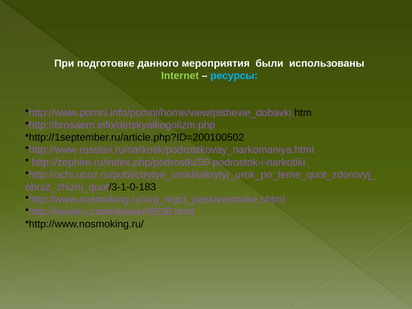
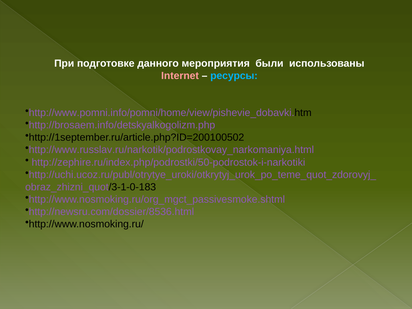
Internet colour: light green -> pink
